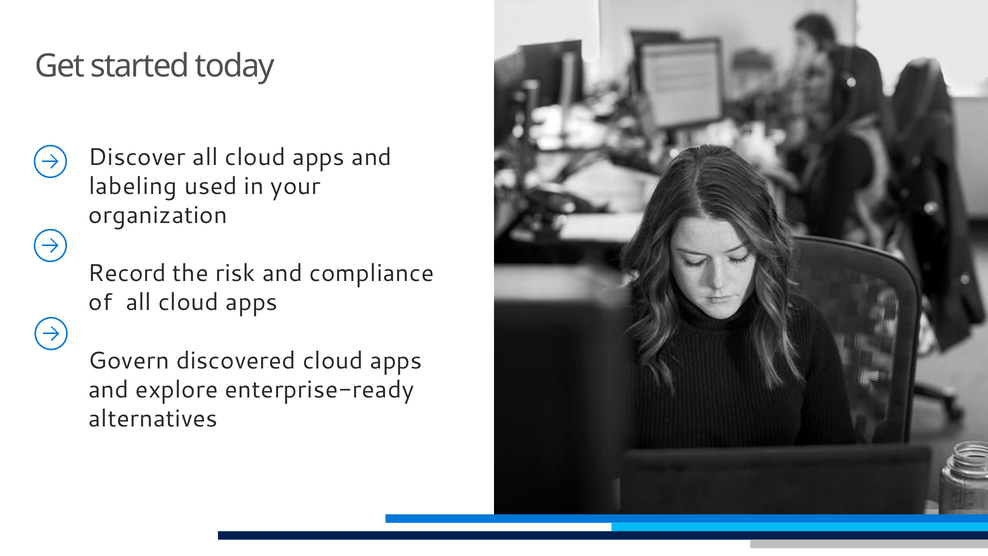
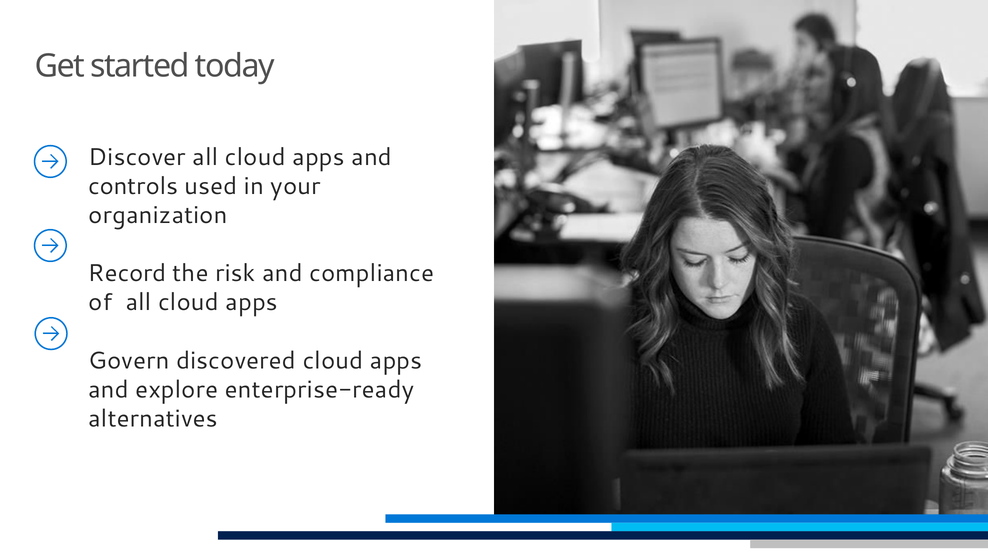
labeling: labeling -> controls
